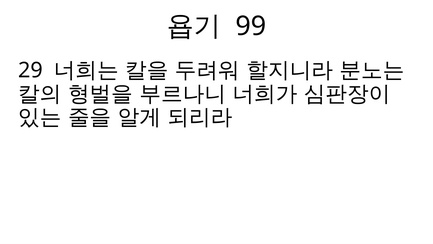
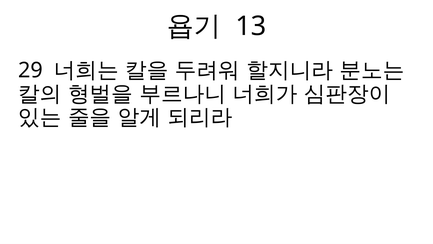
99: 99 -> 13
